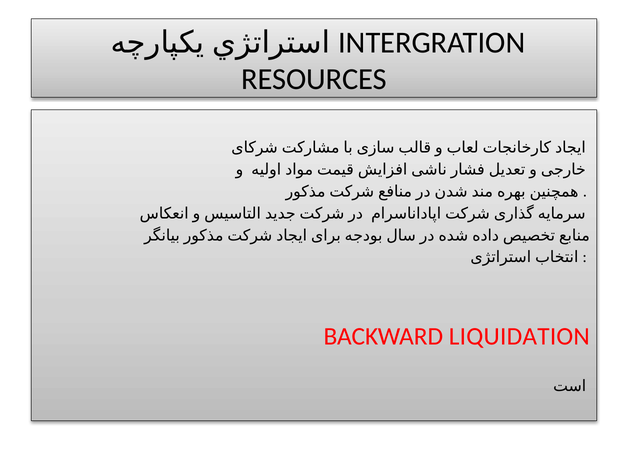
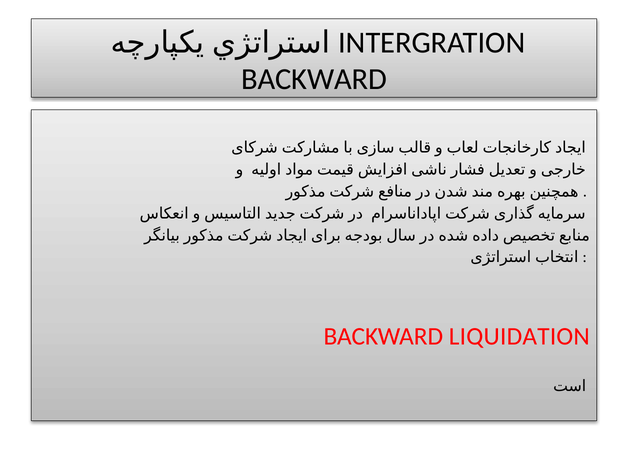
RESOURCES at (314, 79): RESOURCES -> BACKWARD
